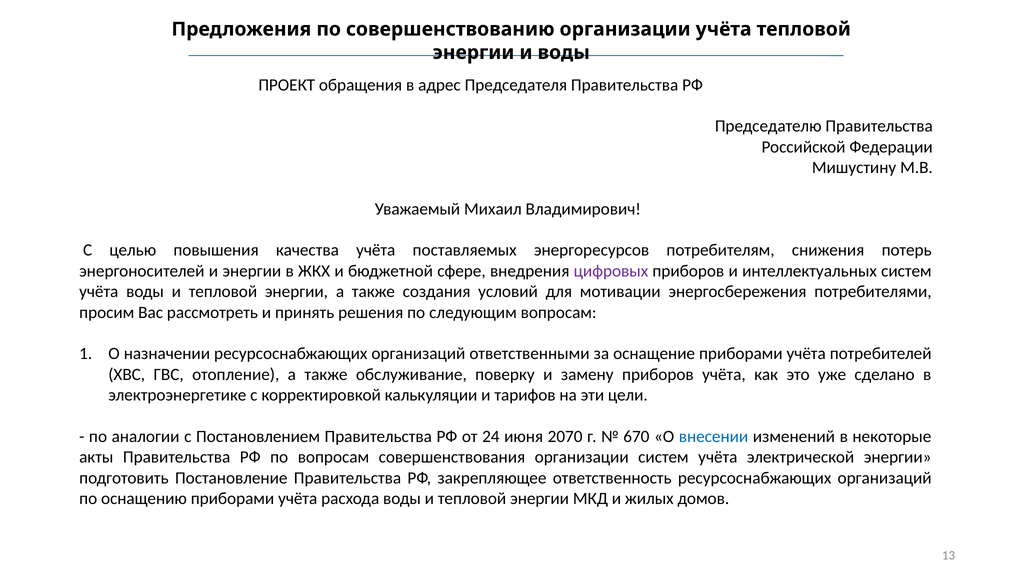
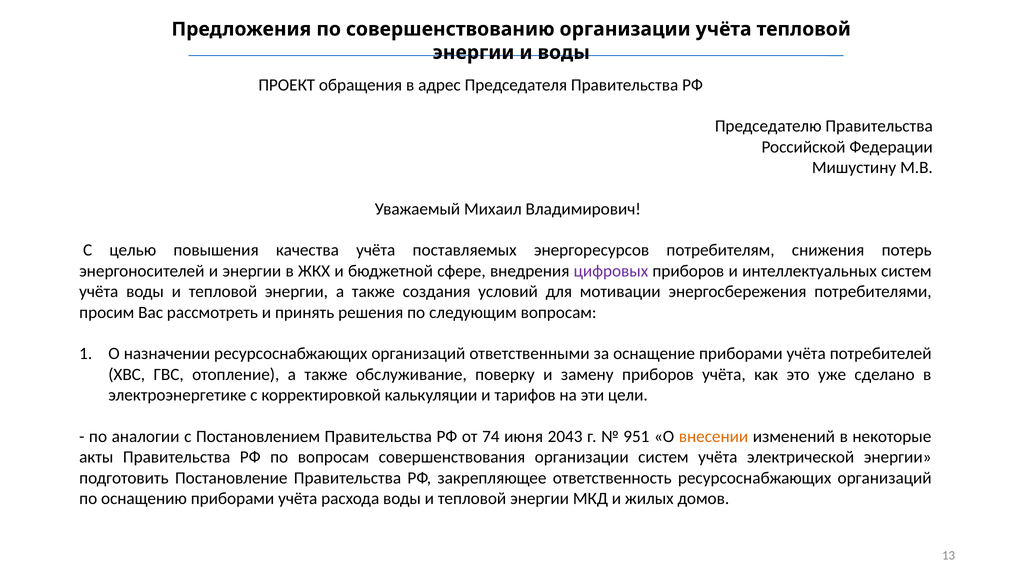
24: 24 -> 74
2070: 2070 -> 2043
670: 670 -> 951
внесении colour: blue -> orange
